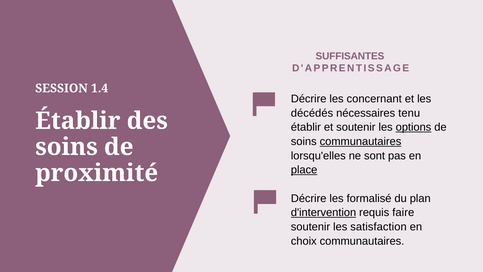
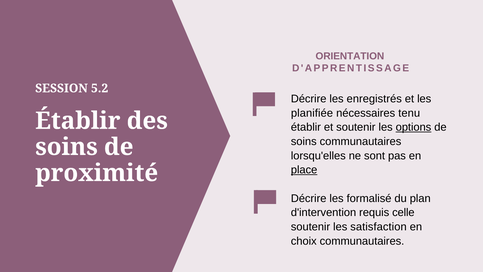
SUFFISANTES: SUFFISANTES -> ORIENTATION
1.4: 1.4 -> 5.2
concernant: concernant -> enregistrés
décédés: décédés -> planifiée
communautaires at (361, 141) underline: present -> none
d'intervention underline: present -> none
faire: faire -> celle
